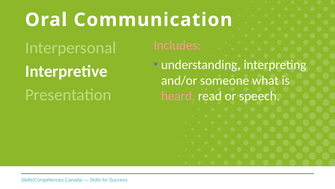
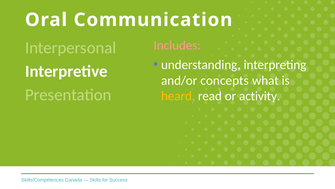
someone: someone -> concepts
heard colour: pink -> yellow
speech: speech -> activity
